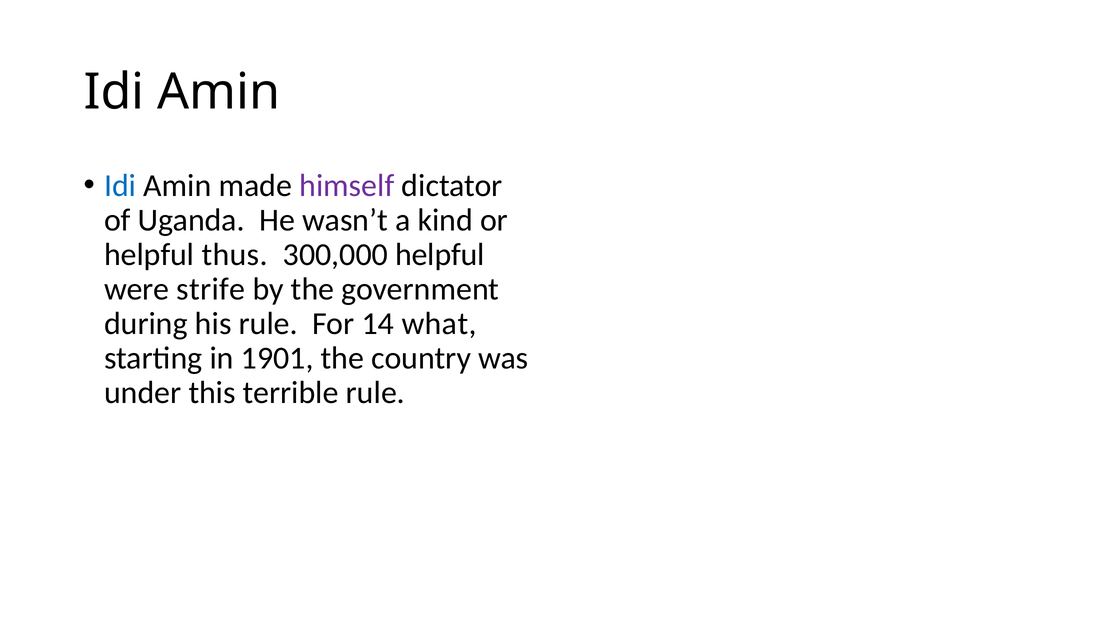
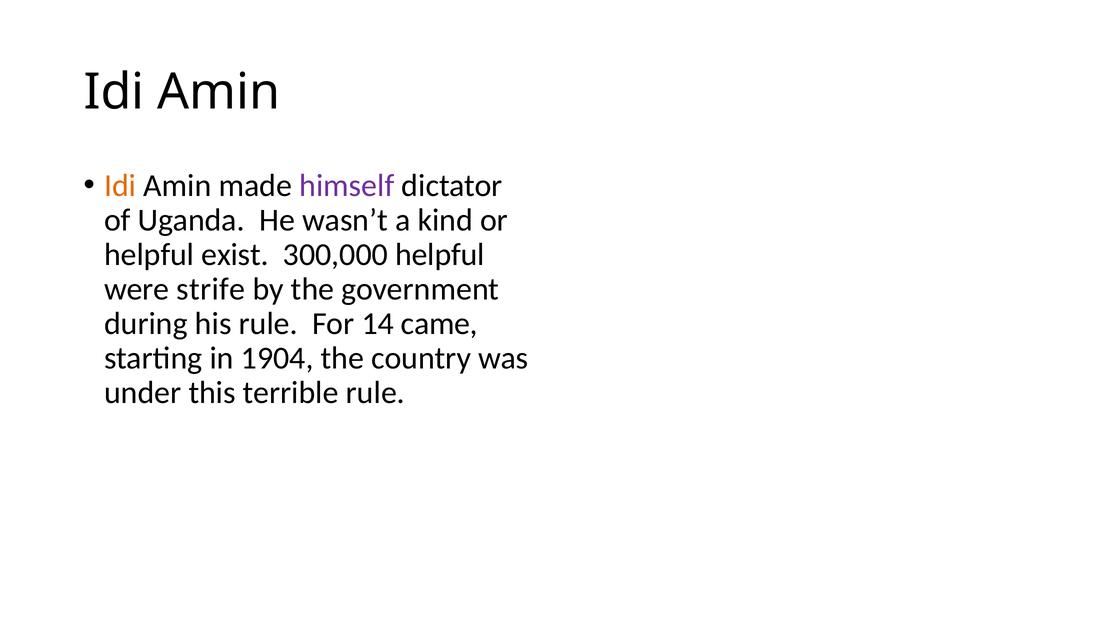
Idi at (120, 185) colour: blue -> orange
thus: thus -> exist
what: what -> came
1901: 1901 -> 1904
